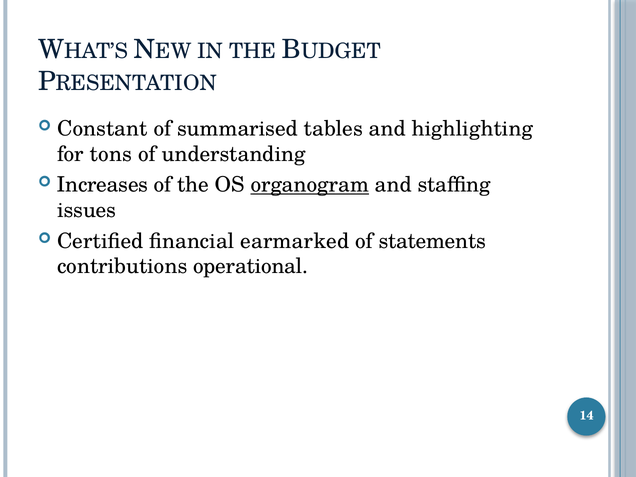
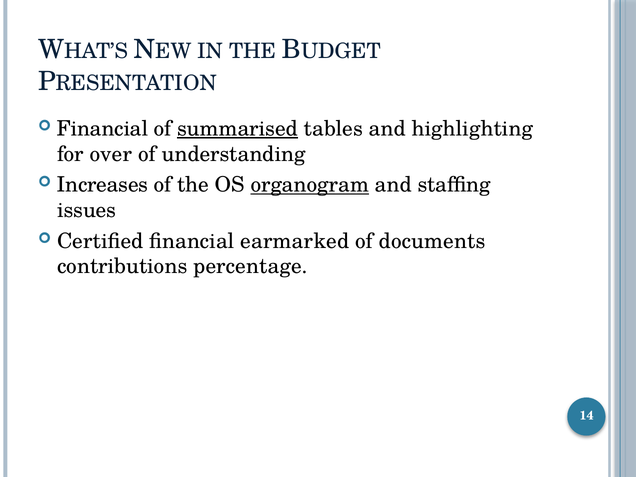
Constant at (102, 129): Constant -> Financial
summarised underline: none -> present
tons: tons -> over
statements: statements -> documents
operational: operational -> percentage
